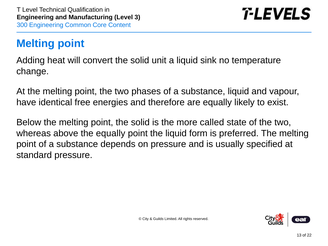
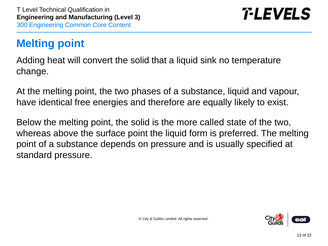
unit: unit -> that
the equally: equally -> surface
